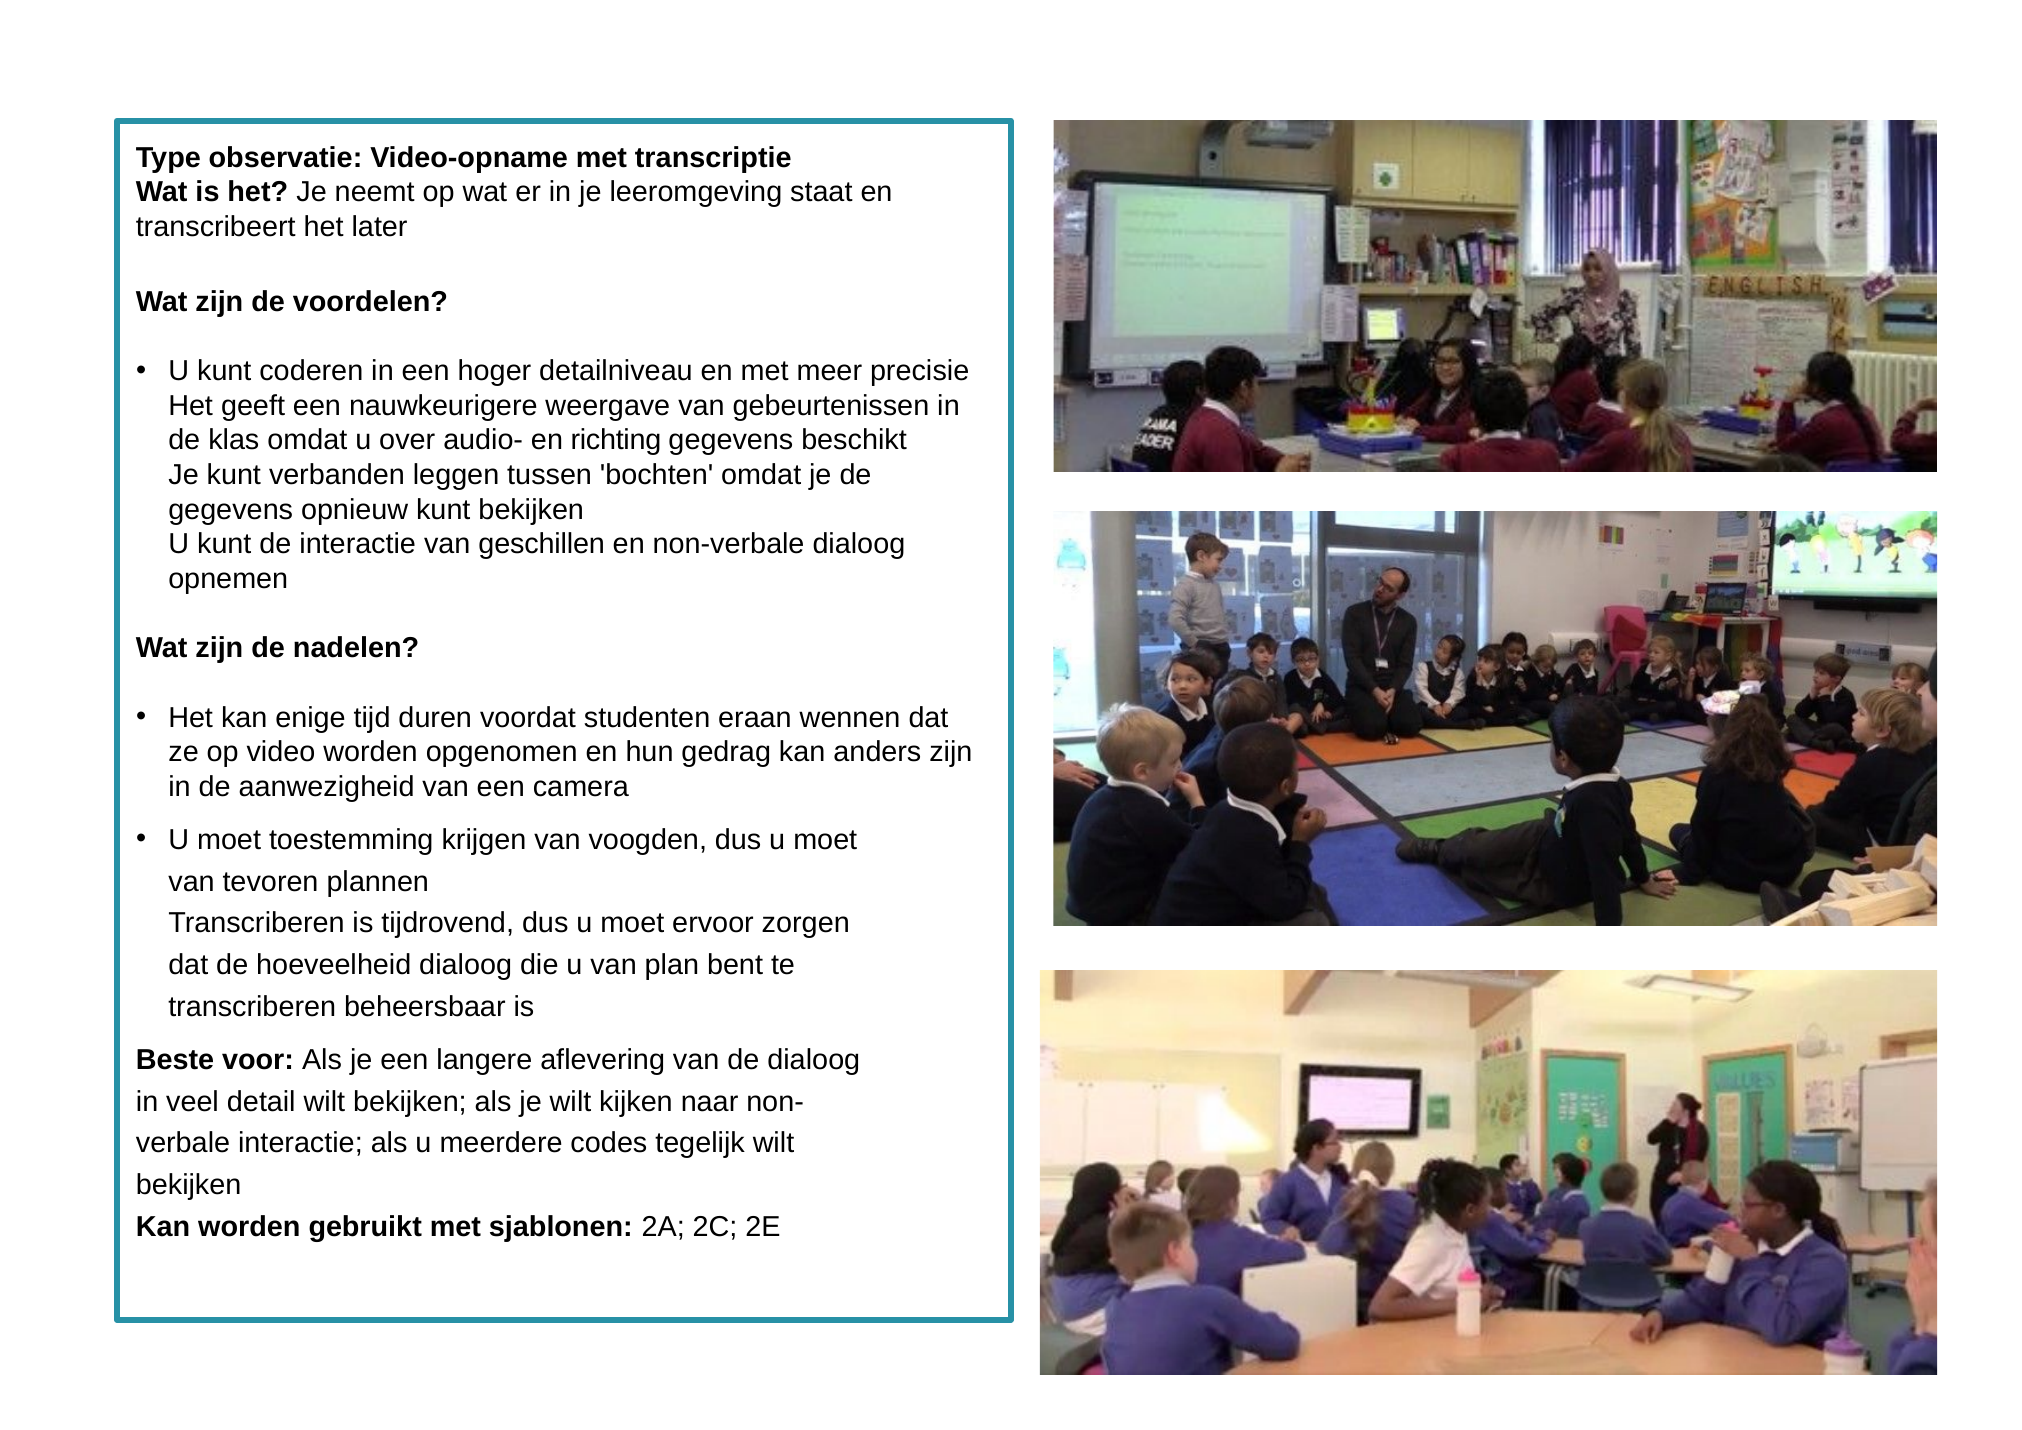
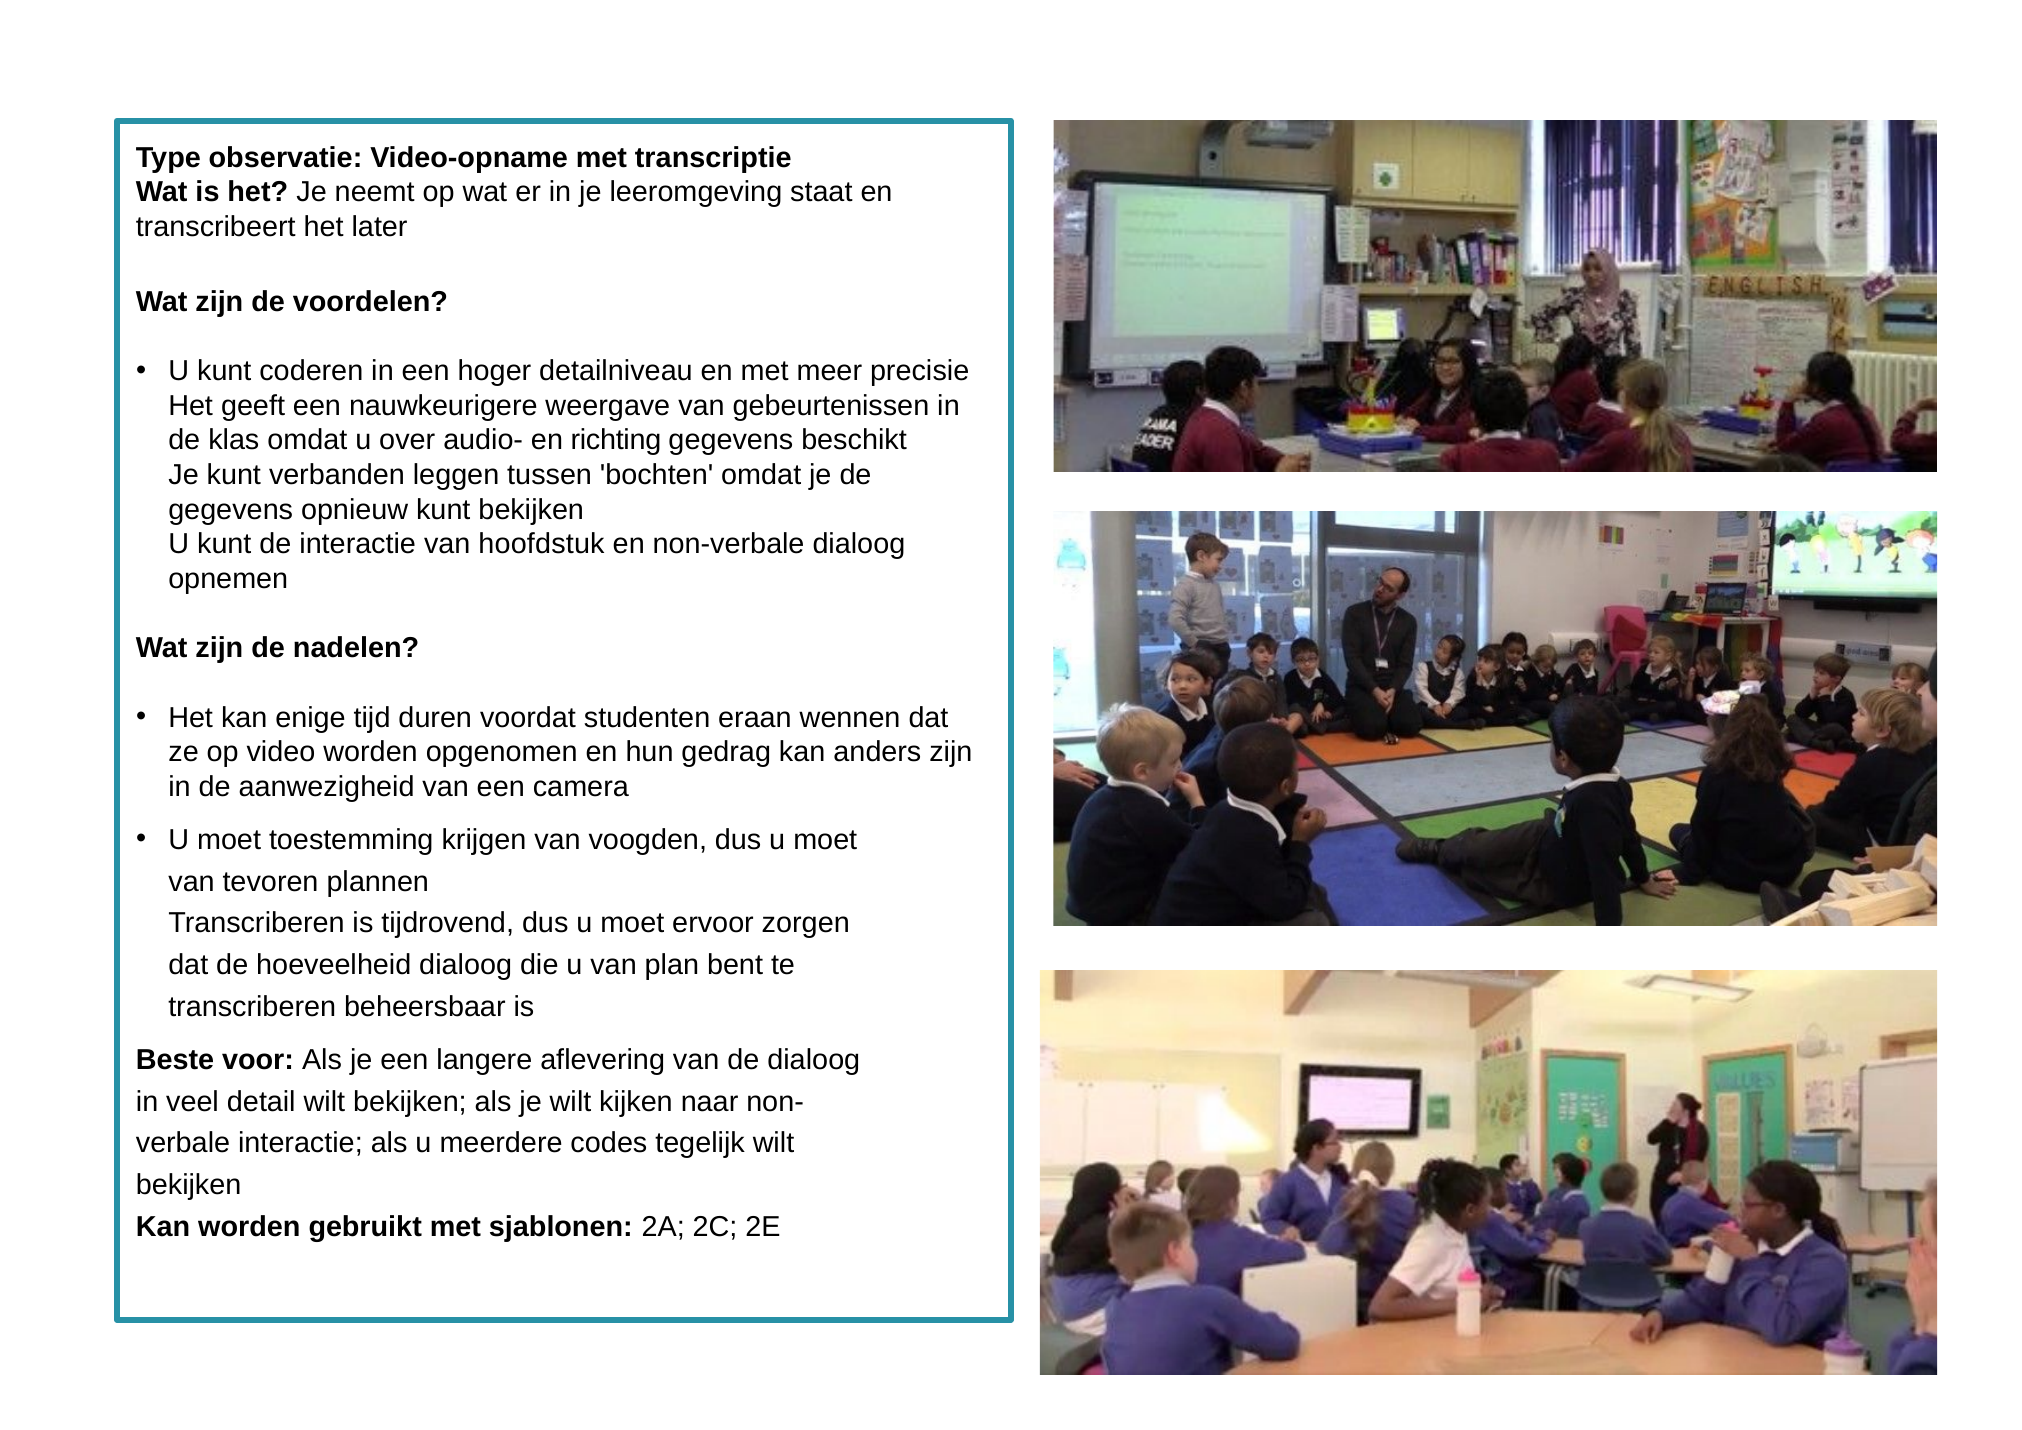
geschillen: geschillen -> hoofdstuk
